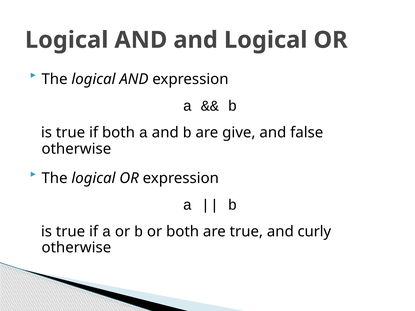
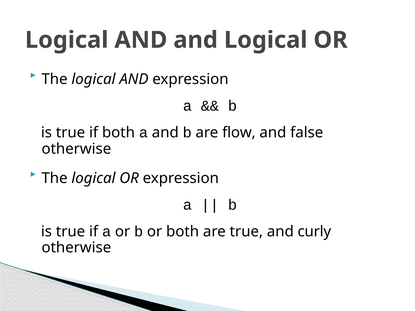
give: give -> flow
